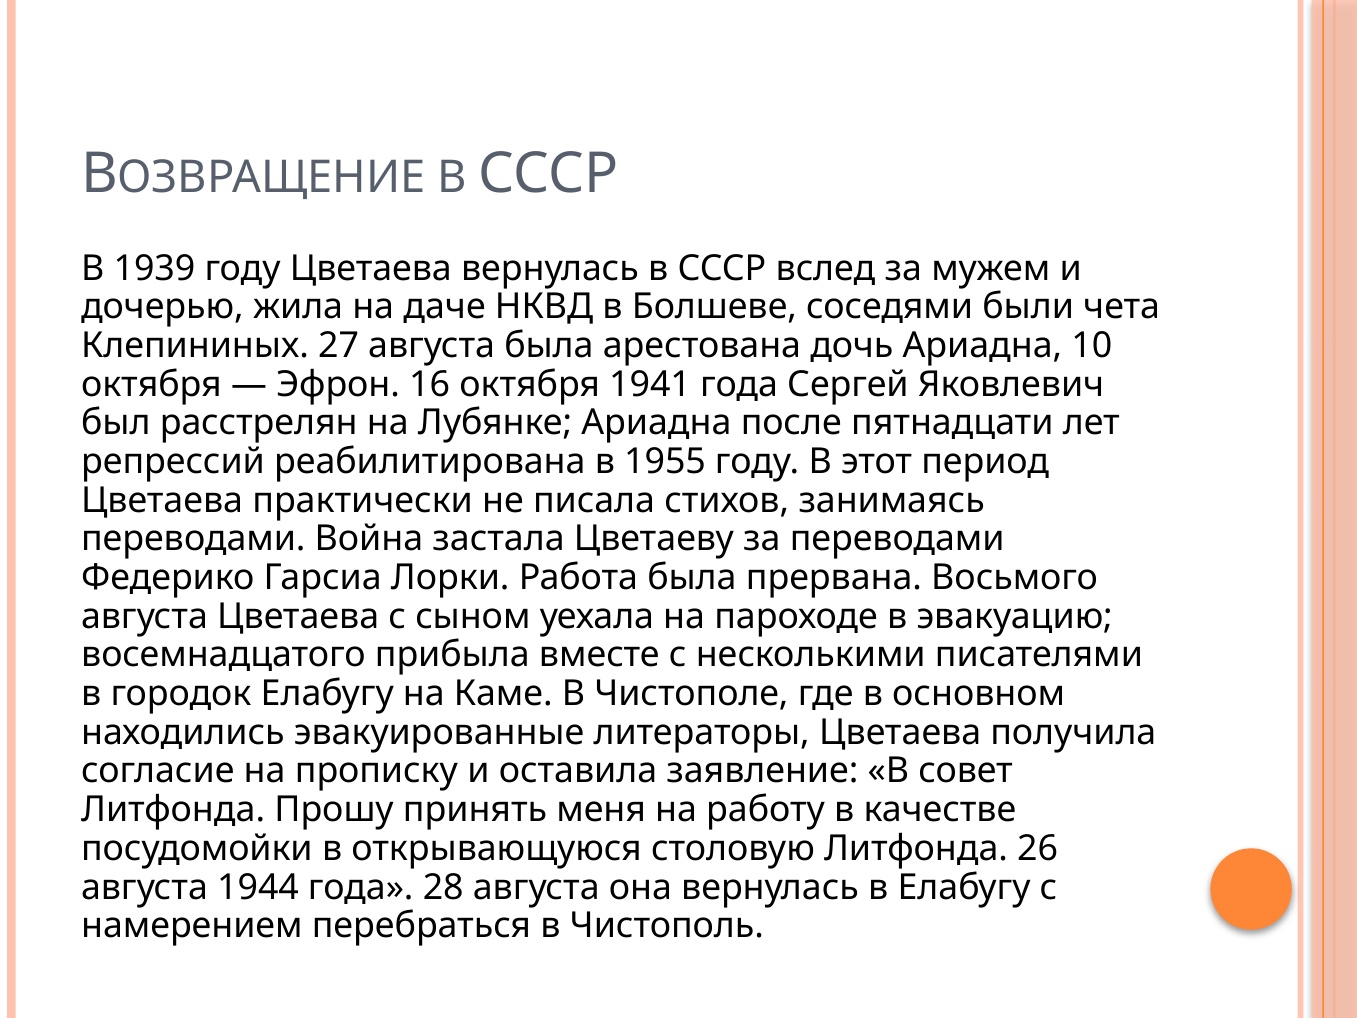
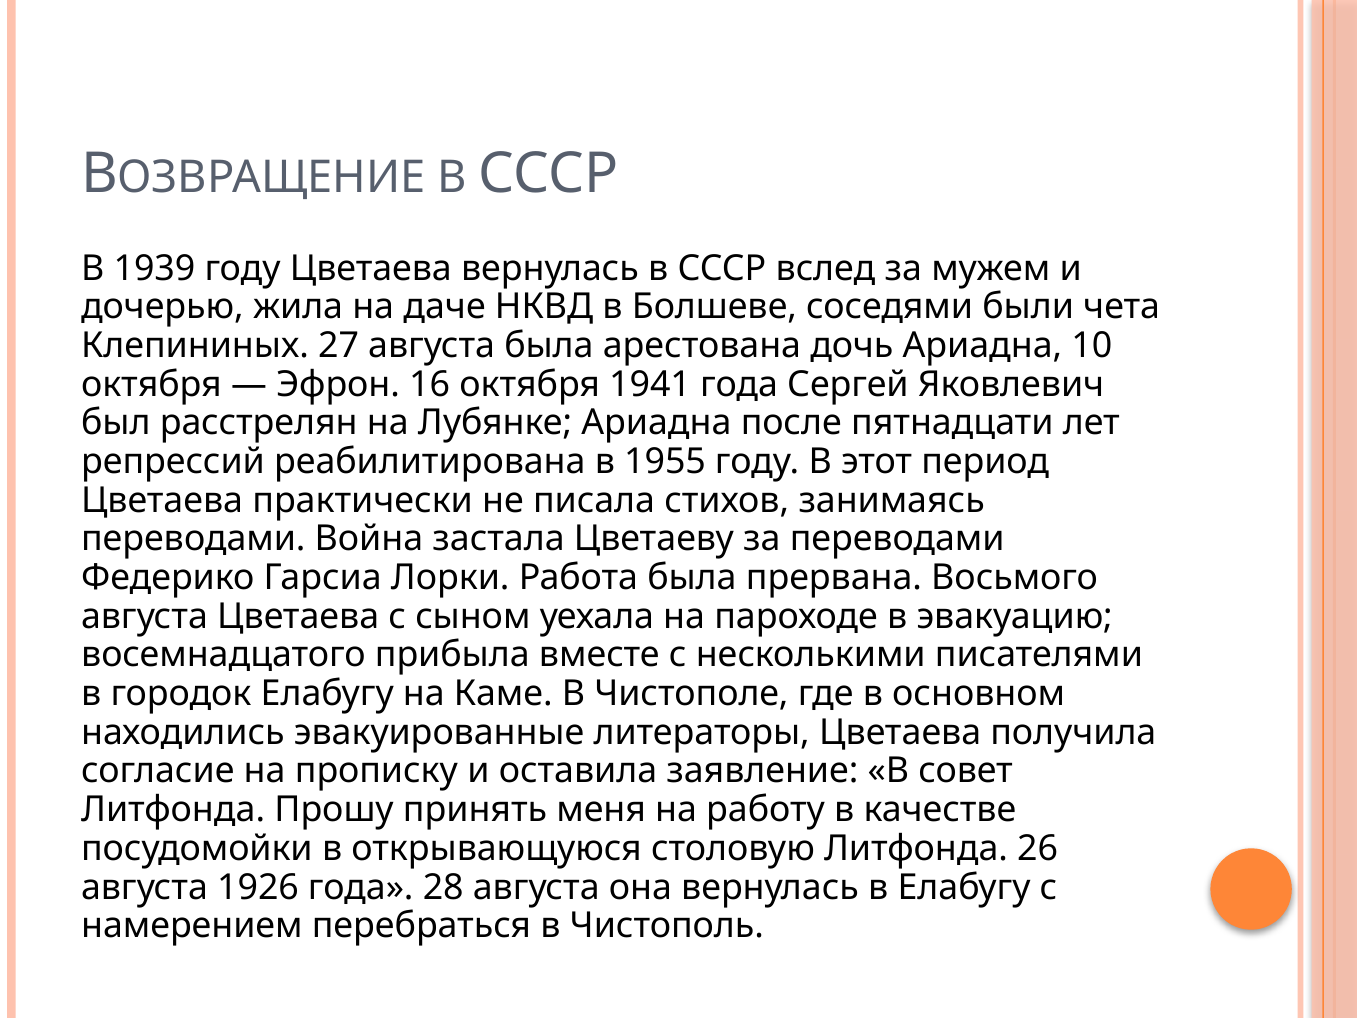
1944: 1944 -> 1926
